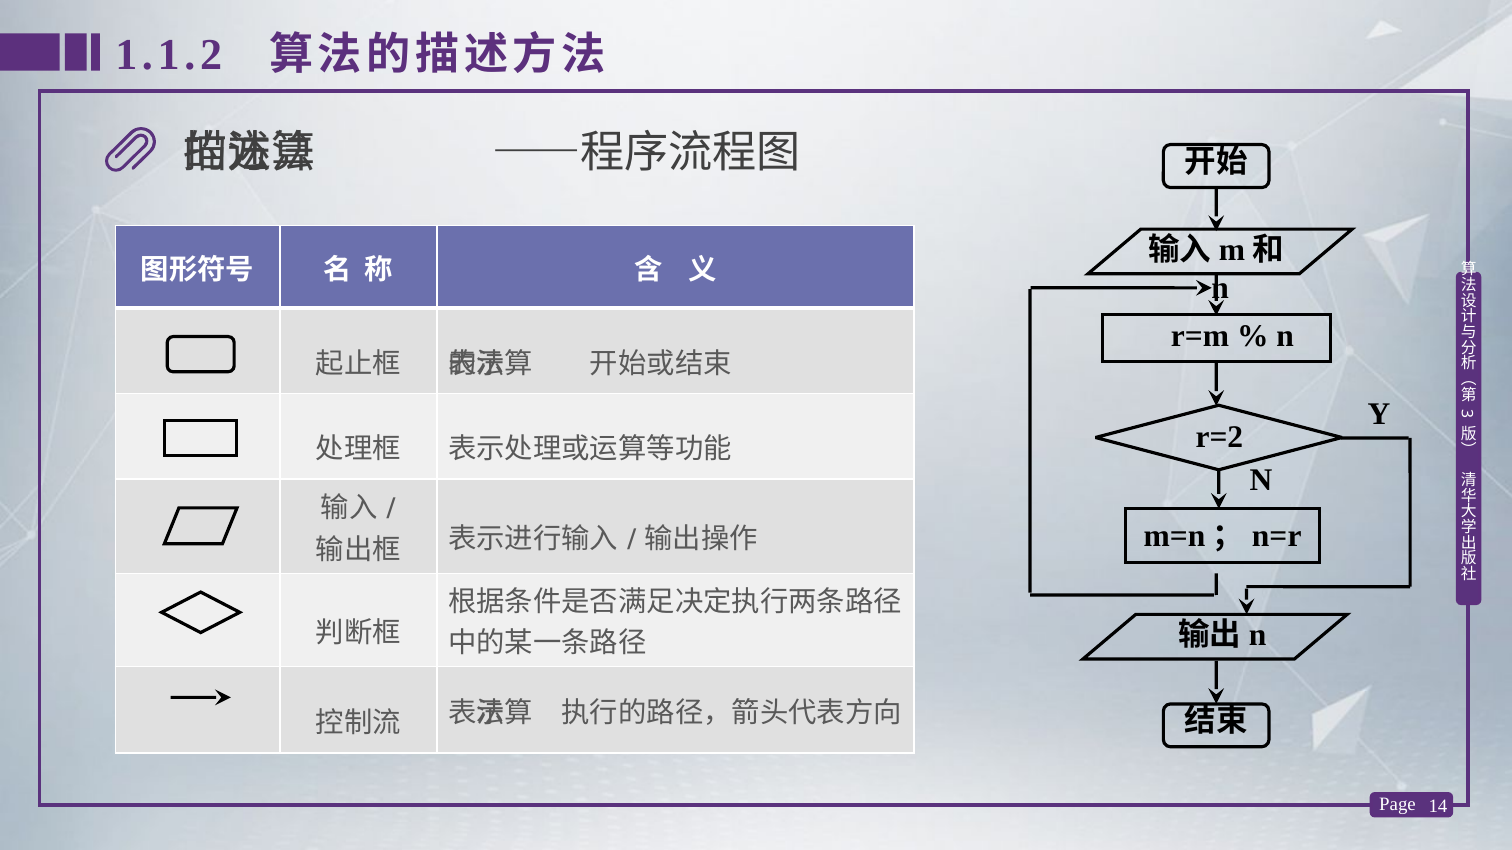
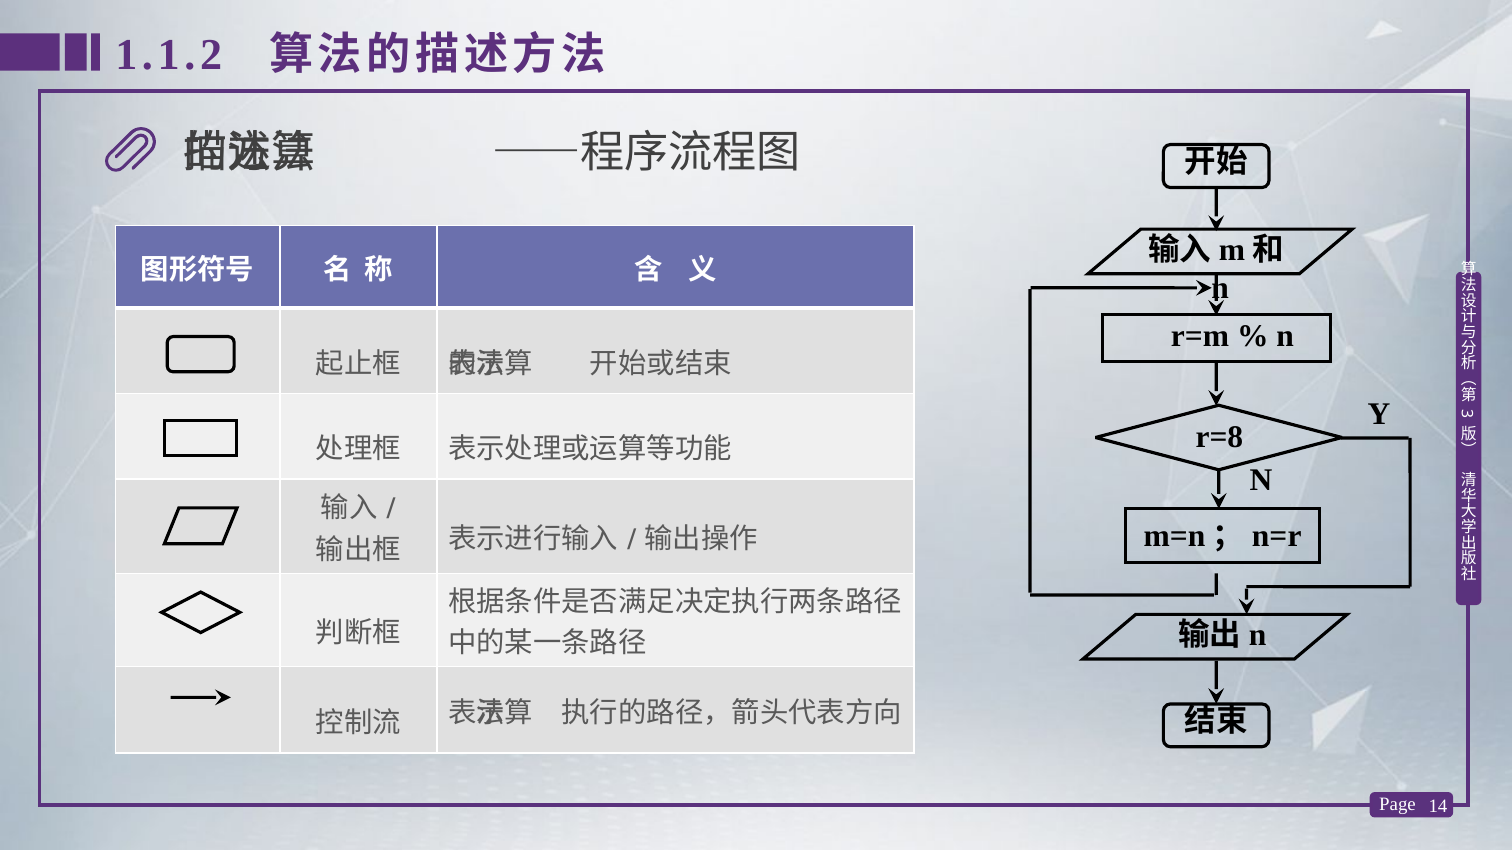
r=2: r=2 -> r=8
